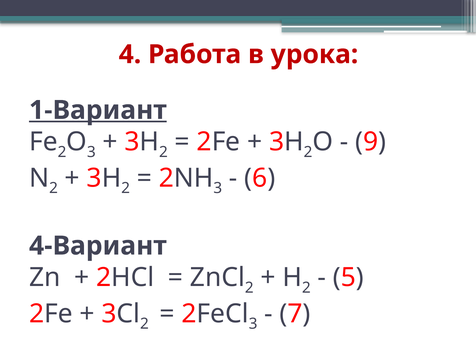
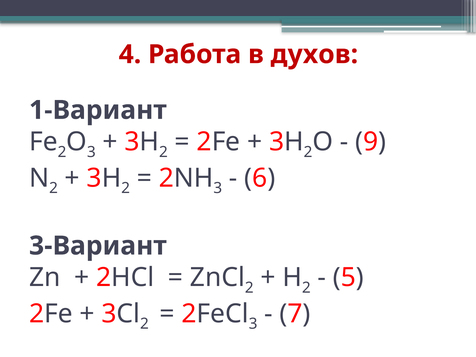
урока: урока -> духов
1-Вариант underline: present -> none
4-Вариант: 4-Вариант -> 3-Вариант
